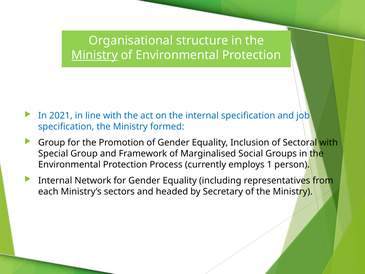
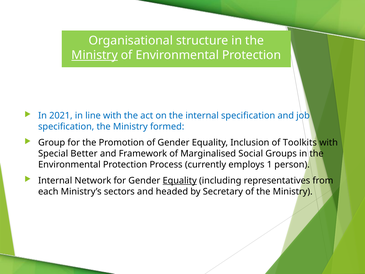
Sectoral: Sectoral -> Toolkits
Special Group: Group -> Better
Equality at (180, 180) underline: none -> present
